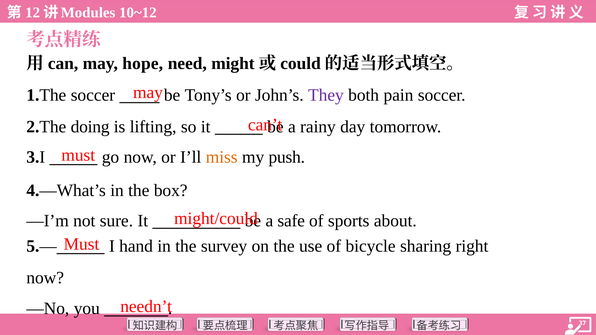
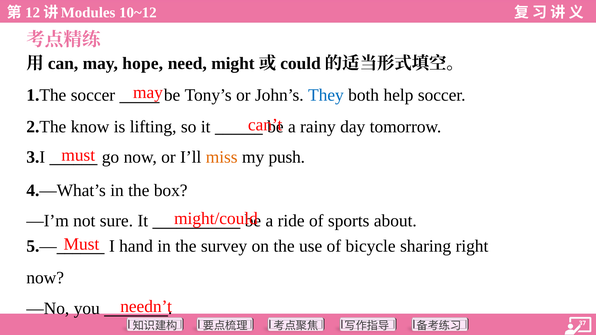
They colour: purple -> blue
pain: pain -> help
doing: doing -> know
safe: safe -> ride
